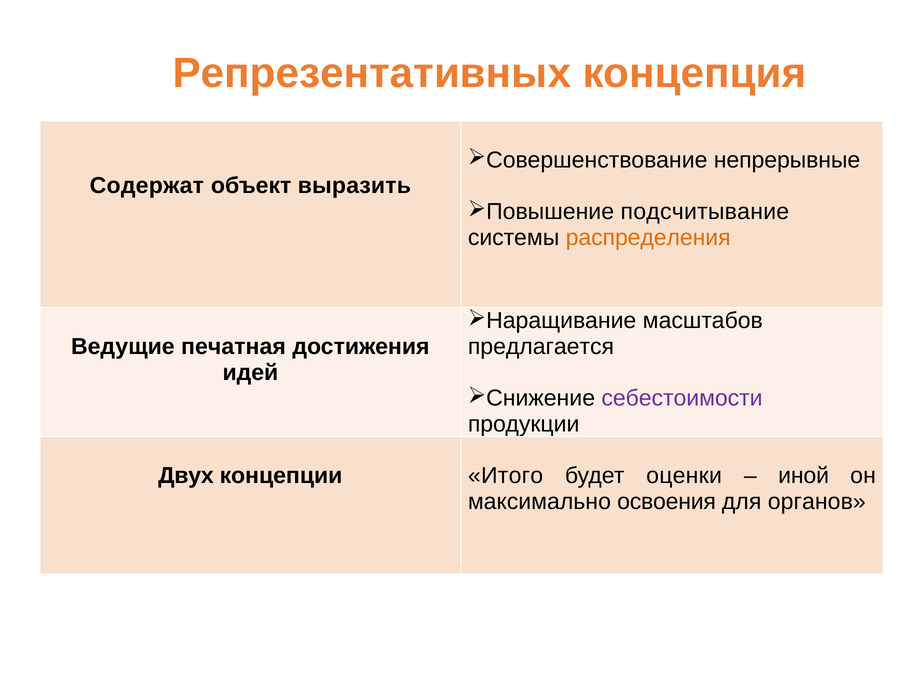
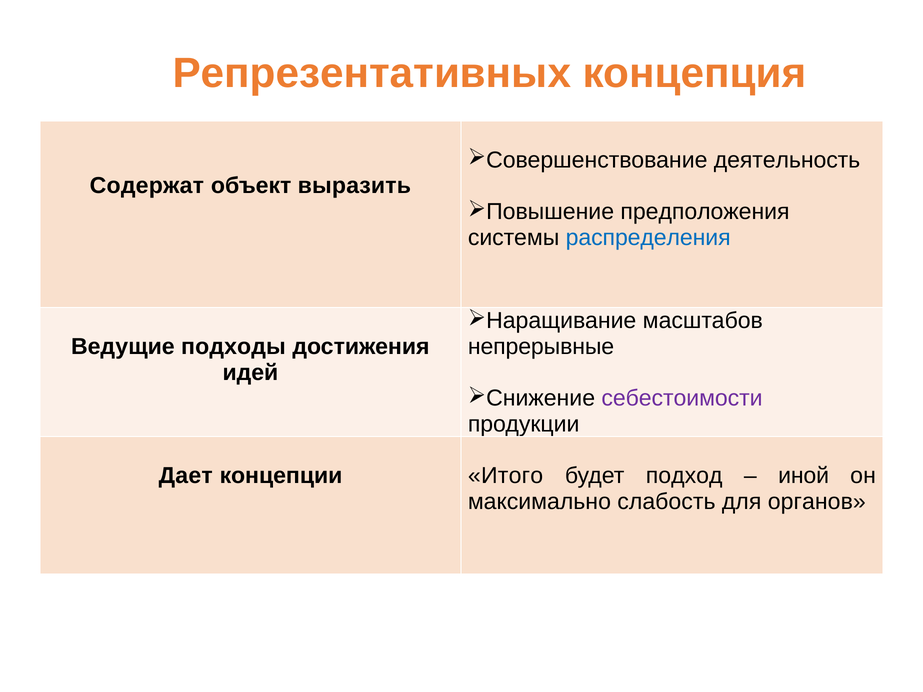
непрерывные: непрерывные -> деятельность
подсчитывание: подсчитывание -> предположения
распределения colour: orange -> blue
печатная: печатная -> подходы
предлагается: предлагается -> непрерывные
Двух: Двух -> Дает
оценки: оценки -> подход
освоения: освоения -> слабость
